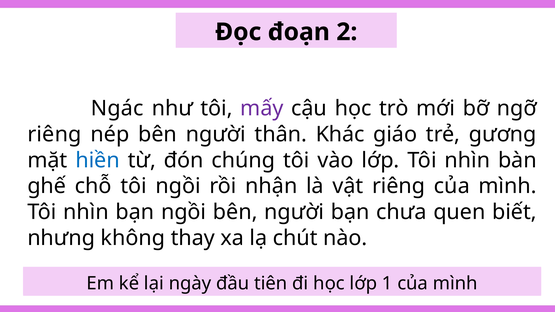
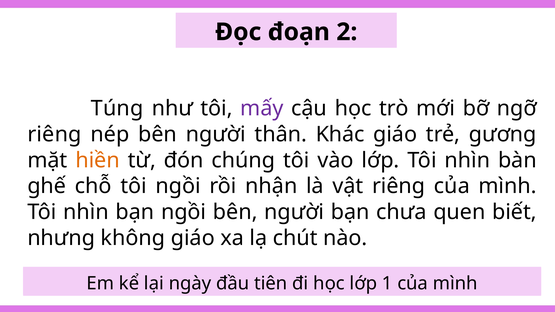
Ngác: Ngác -> Túng
hiền colour: blue -> orange
không thay: thay -> giáo
